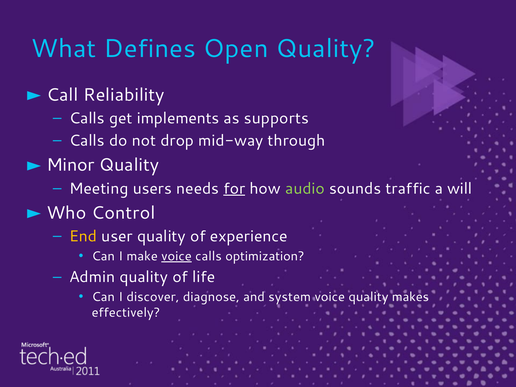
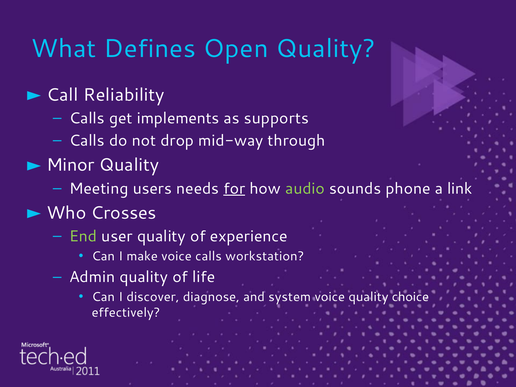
traffic: traffic -> phone
will: will -> link
Control: Control -> Crosses
End colour: yellow -> light green
voice at (176, 256) underline: present -> none
optimization: optimization -> workstation
makes: makes -> choice
